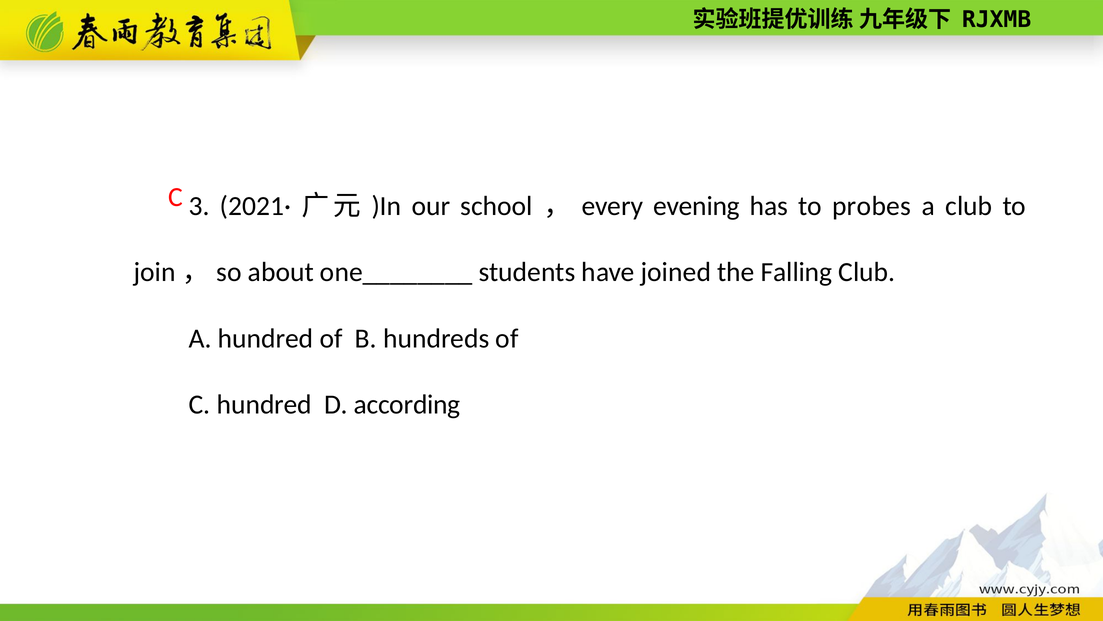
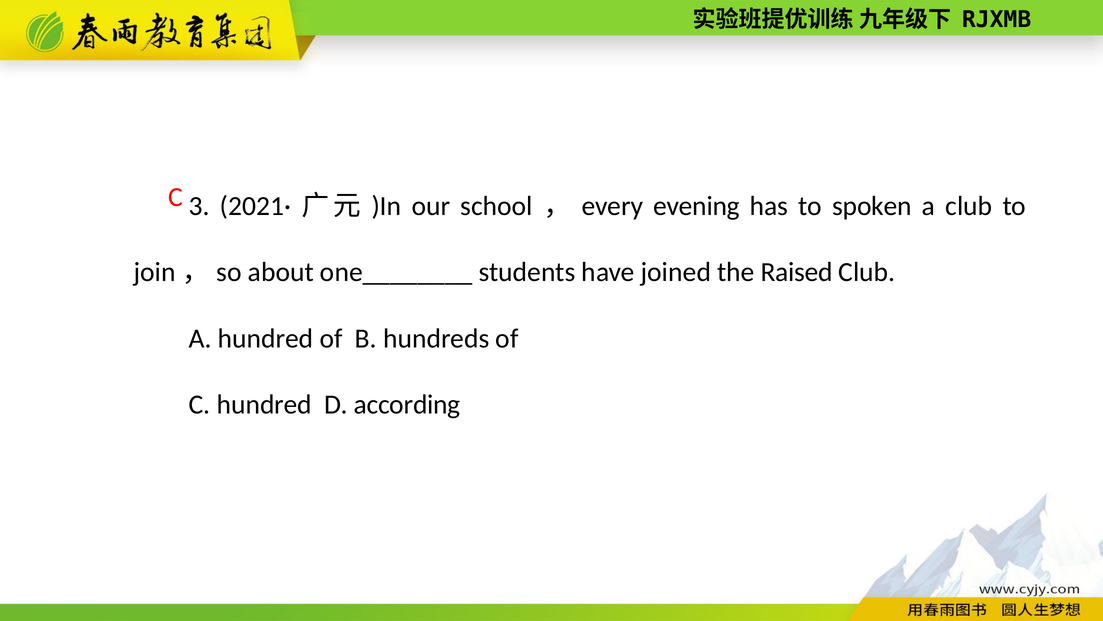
probes: probes -> spoken
Falling: Falling -> Raised
